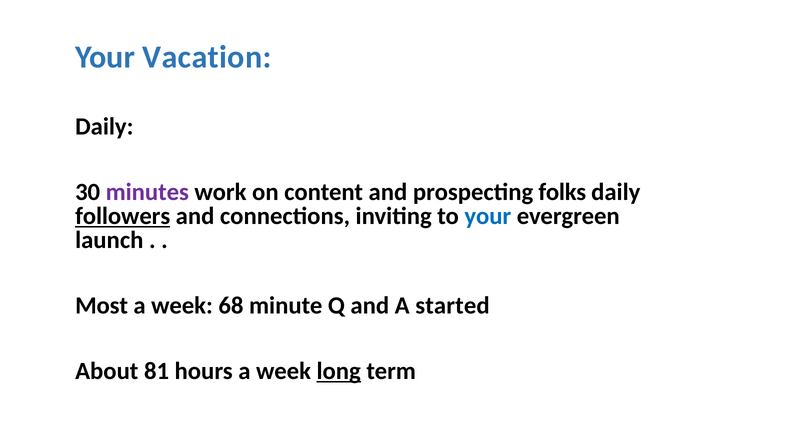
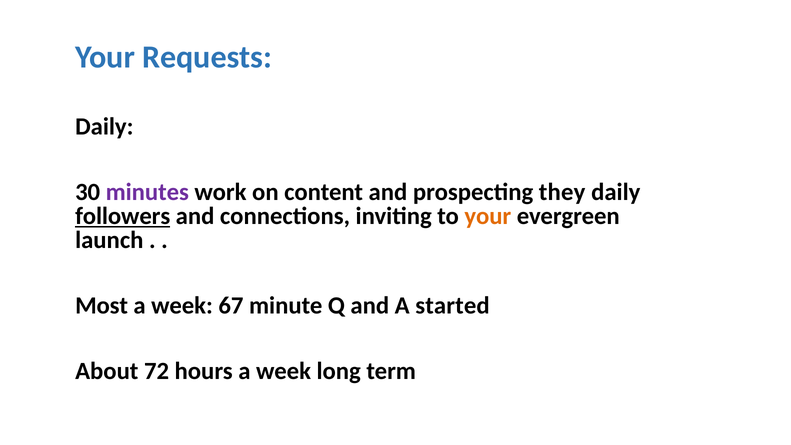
Vacation: Vacation -> Requests
folks: folks -> they
your at (488, 216) colour: blue -> orange
68: 68 -> 67
81: 81 -> 72
long underline: present -> none
